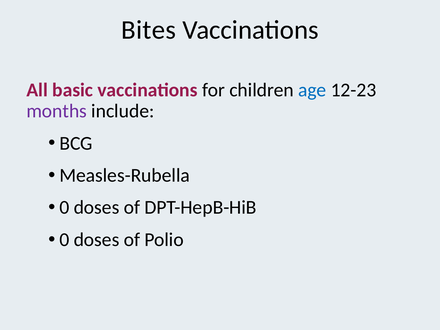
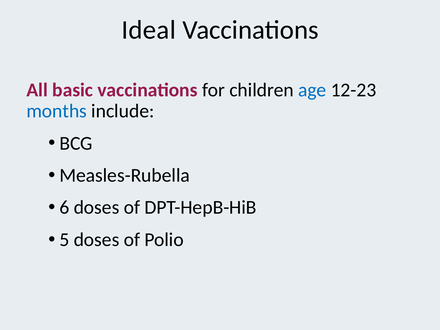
Bites: Bites -> Ideal
months colour: purple -> blue
0 at (64, 208): 0 -> 6
0 at (64, 240): 0 -> 5
